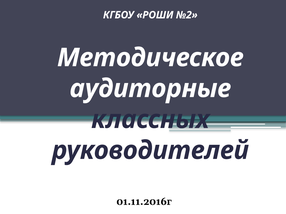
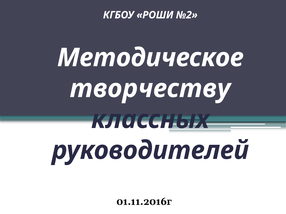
аудиторные: аудиторные -> творчеству
